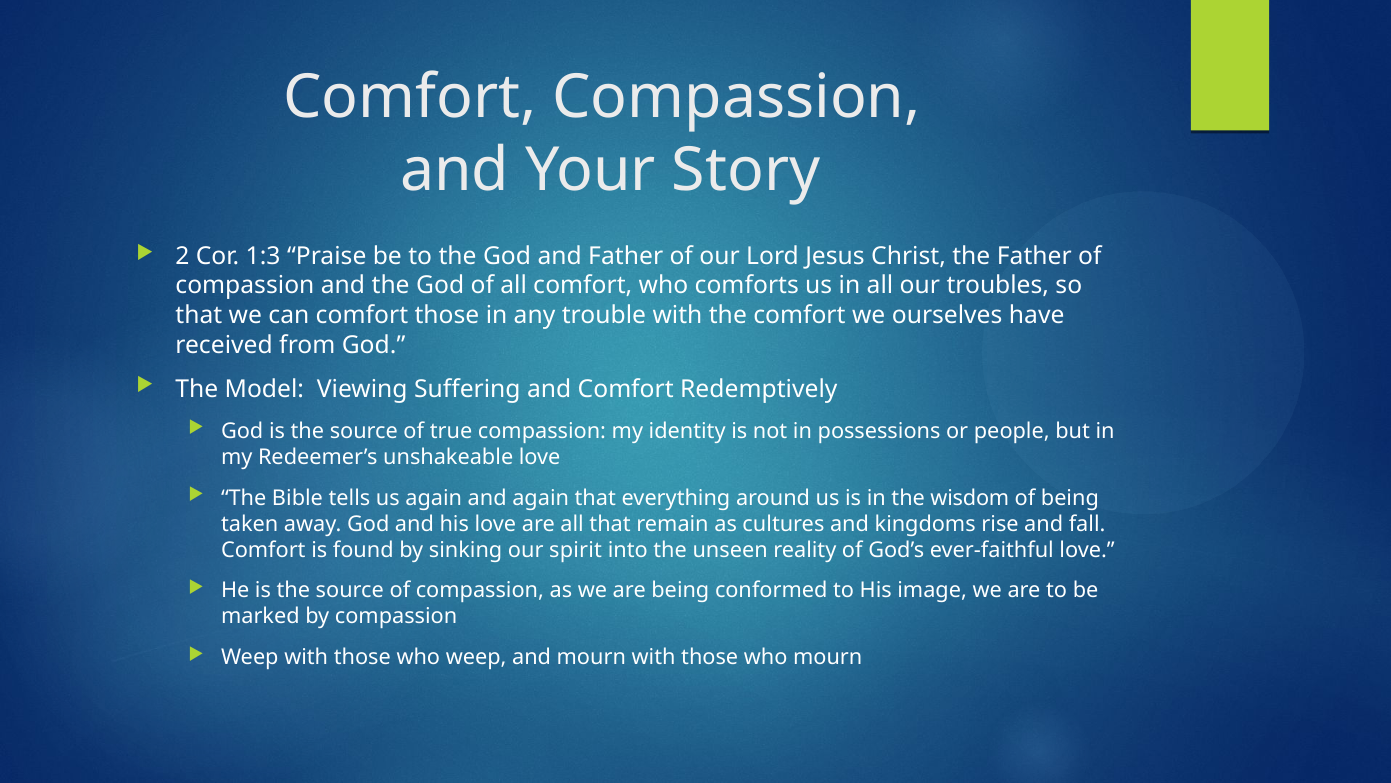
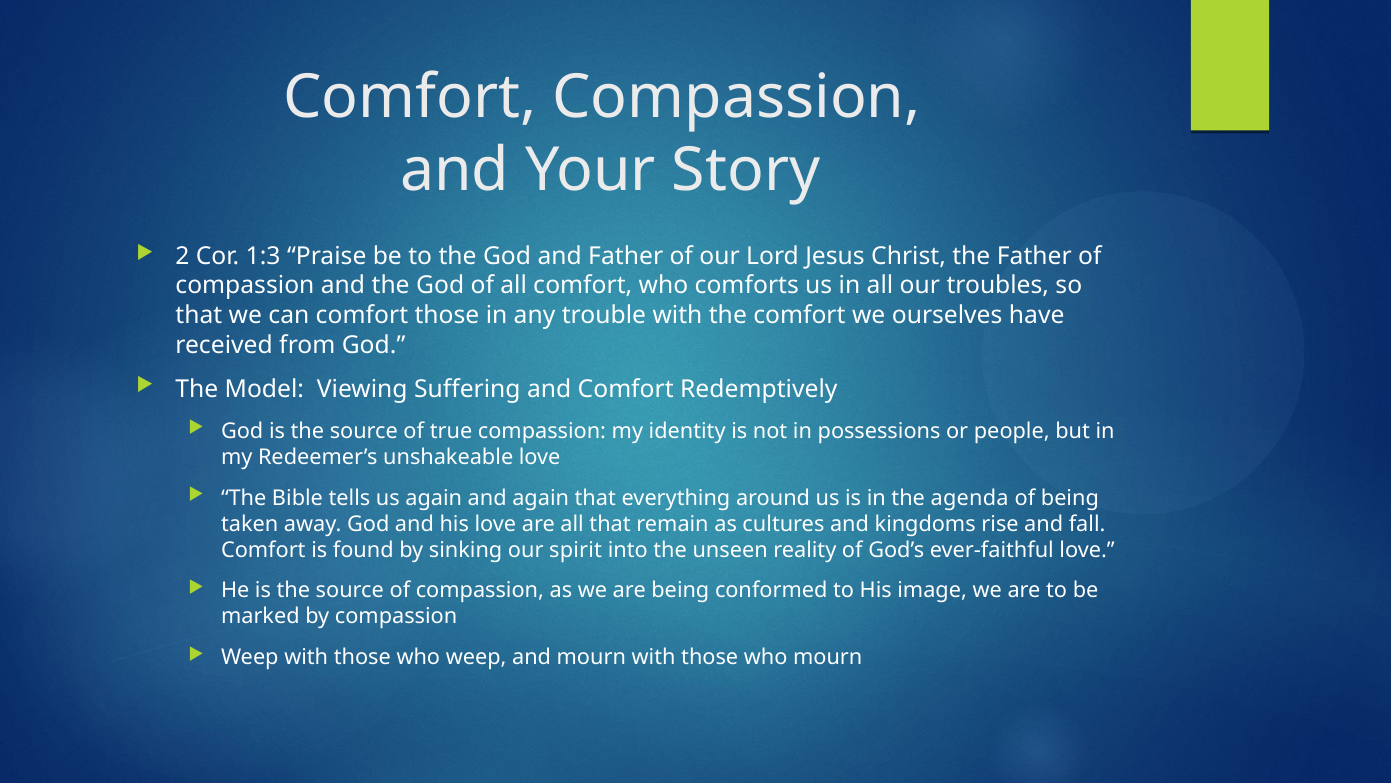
wisdom: wisdom -> agenda
